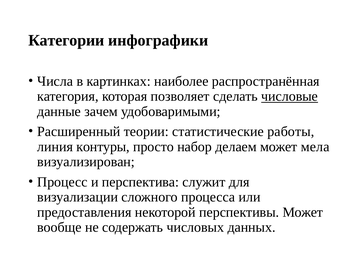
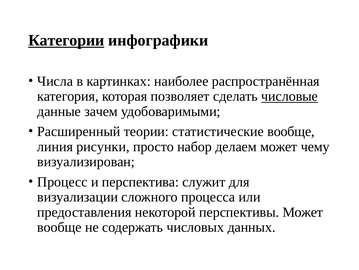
Категории underline: none -> present
статистические работы: работы -> вообще
контуры: контуры -> рисунки
мела: мела -> чему
